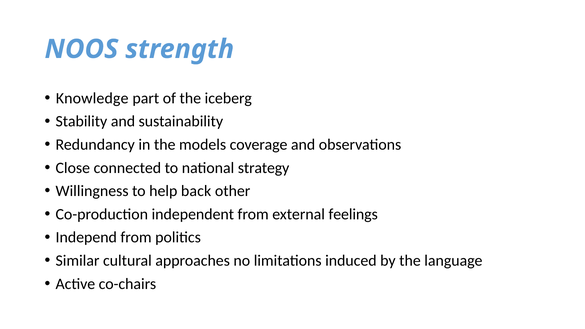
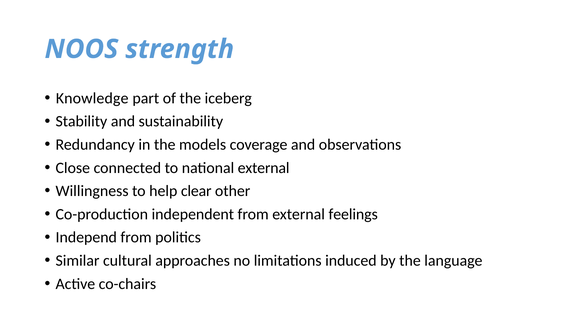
national strategy: strategy -> external
back: back -> clear
